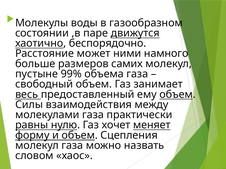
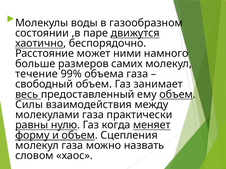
пустыне: пустыне -> течение
хочет: хочет -> когда
